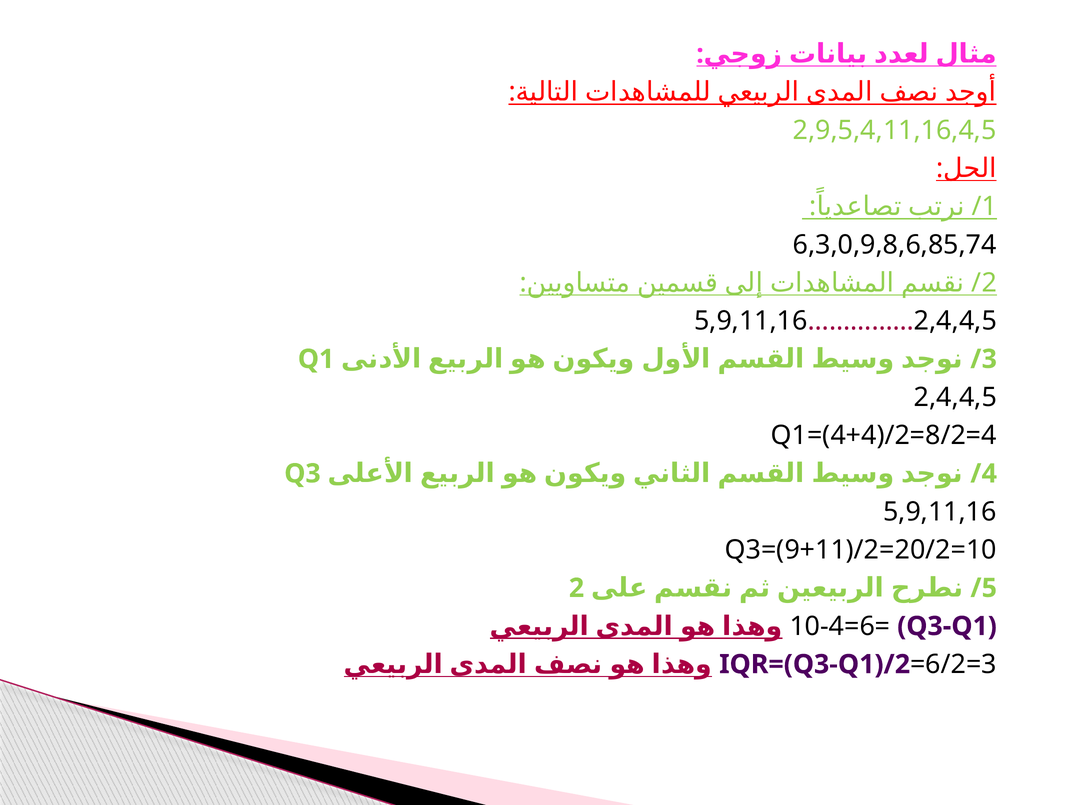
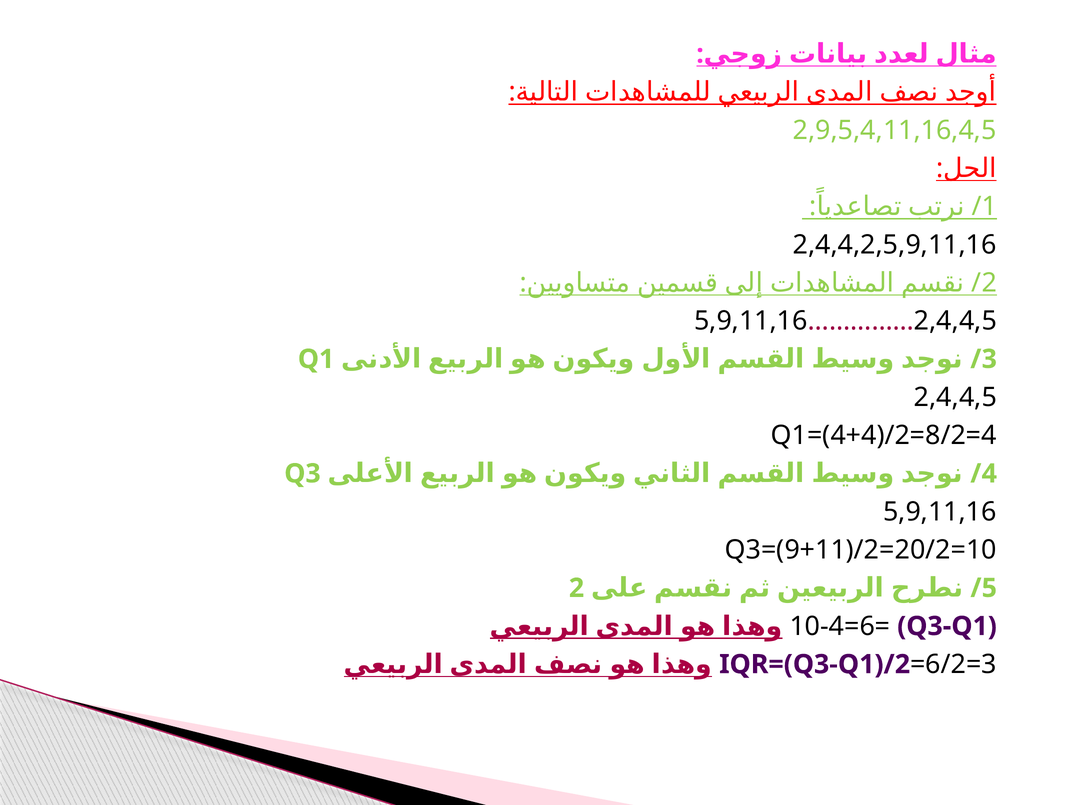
6,3,0,9,8,6,85,74: 6,3,0,9,8,6,85,74 -> 2,4,4,2,5,9,11,16
